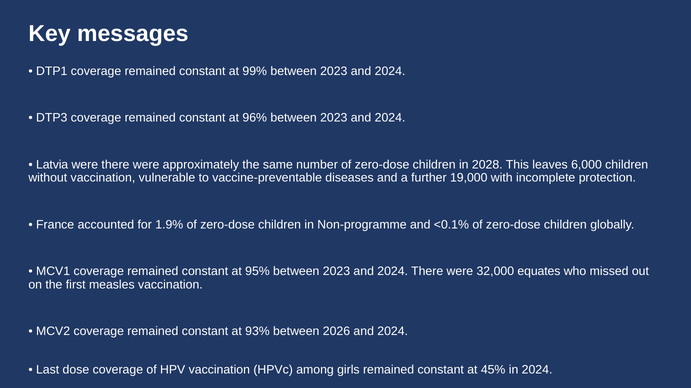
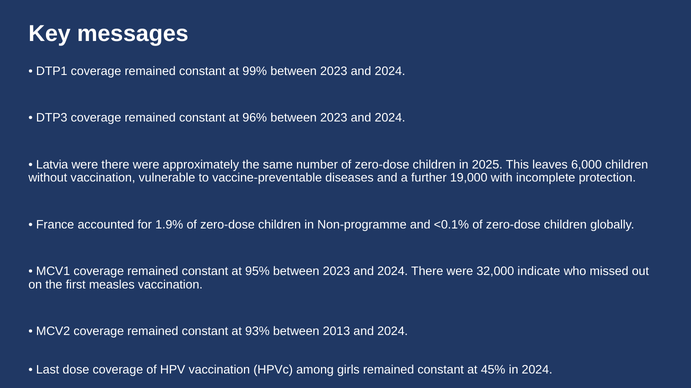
2028: 2028 -> 2025
equates: equates -> indicate
2026: 2026 -> 2013
